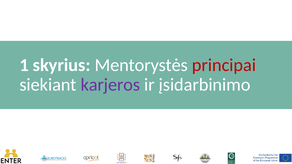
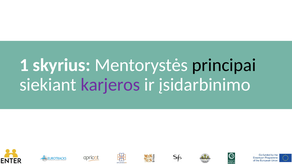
principai colour: red -> black
